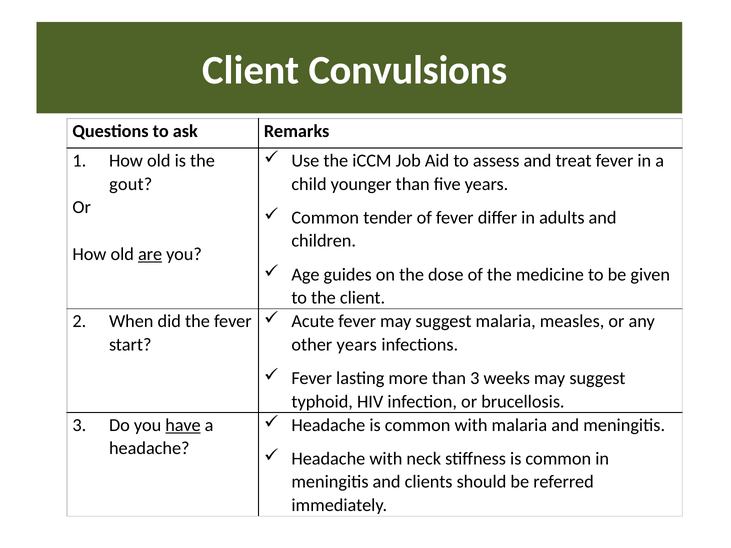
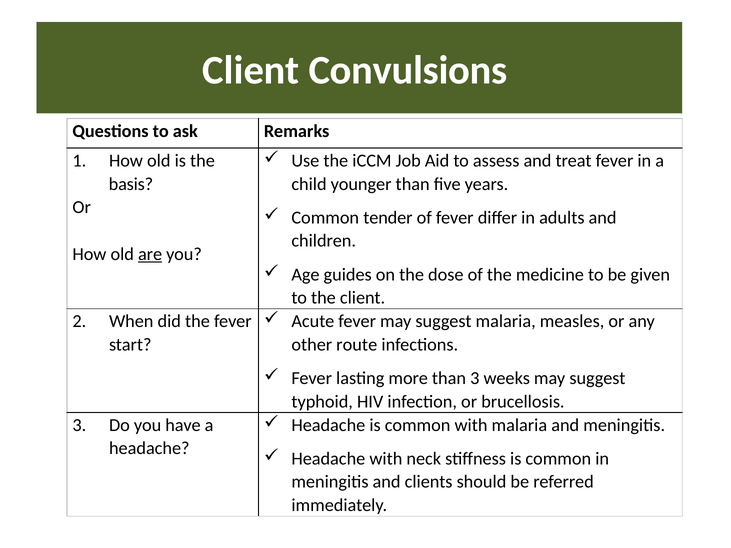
gout: gout -> basis
other years: years -> route
have underline: present -> none
